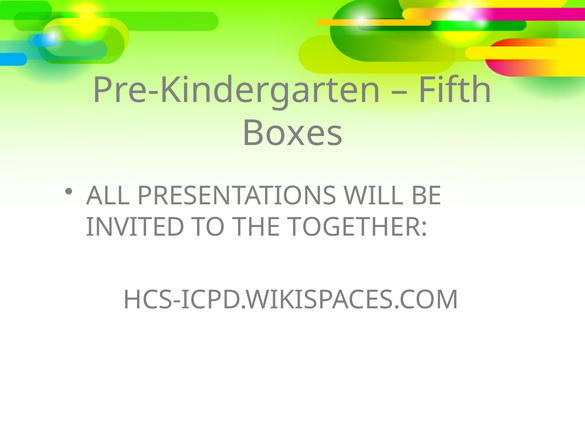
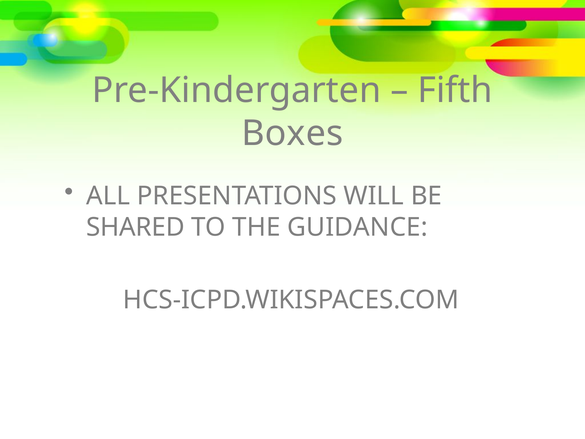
INVITED: INVITED -> SHARED
TOGETHER: TOGETHER -> GUIDANCE
